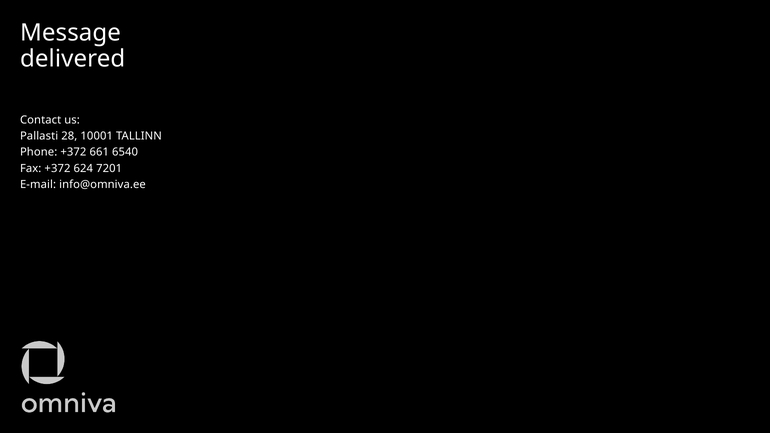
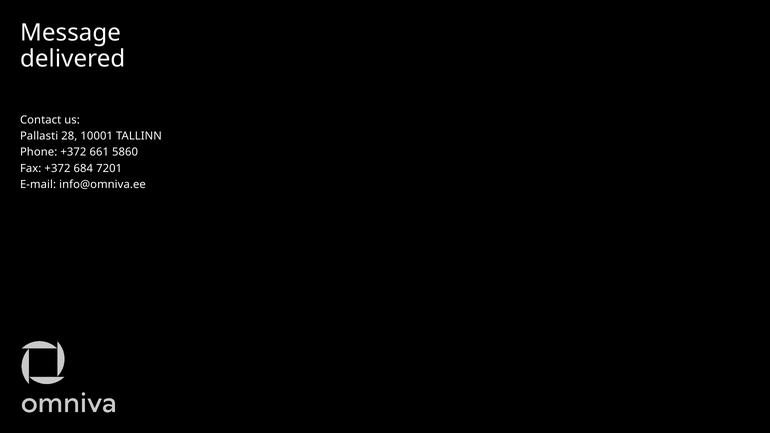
6540: 6540 -> 5860
624: 624 -> 684
